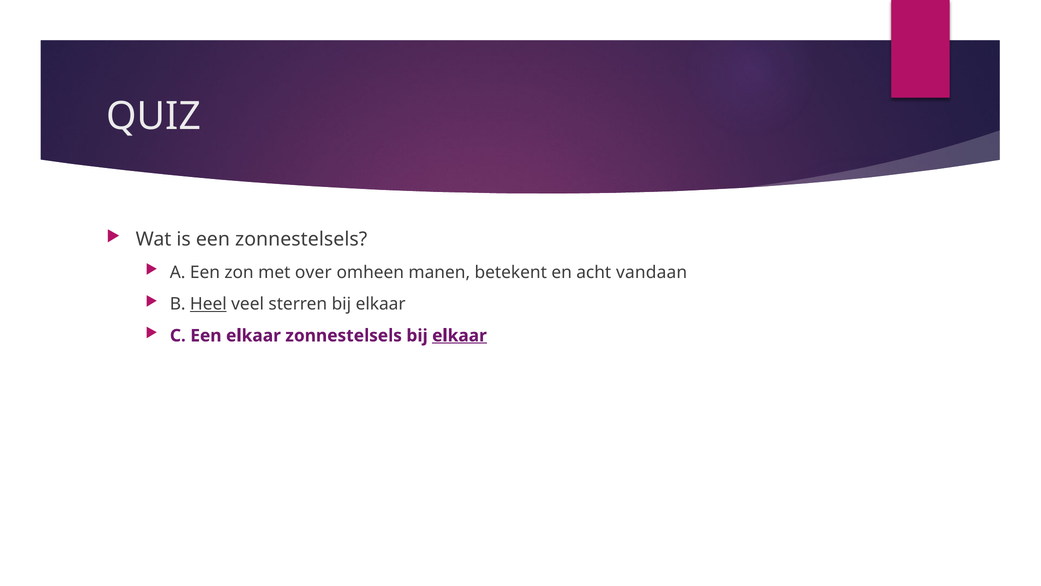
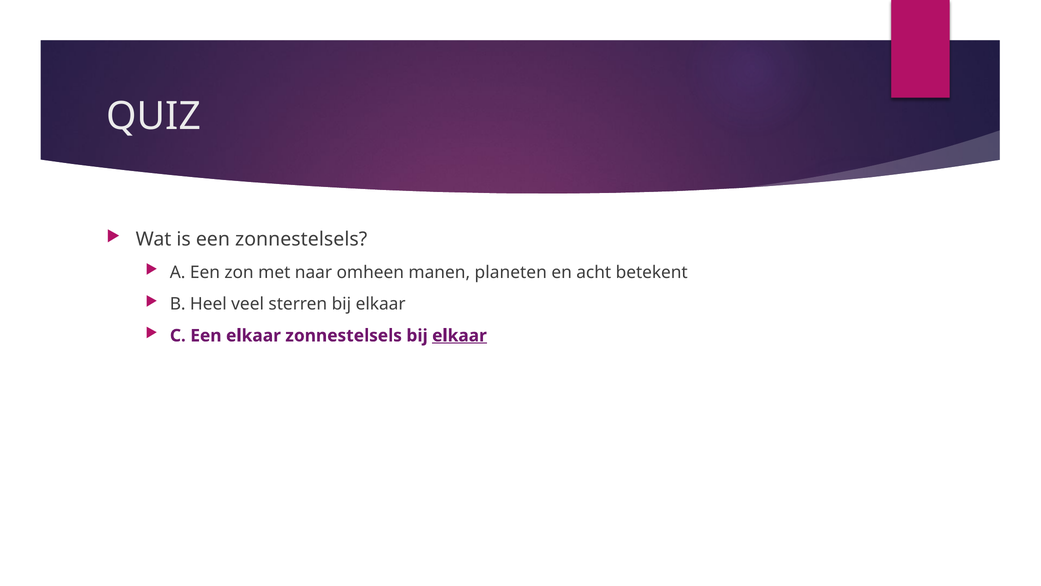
over: over -> naar
betekent: betekent -> planeten
vandaan: vandaan -> betekent
Heel underline: present -> none
